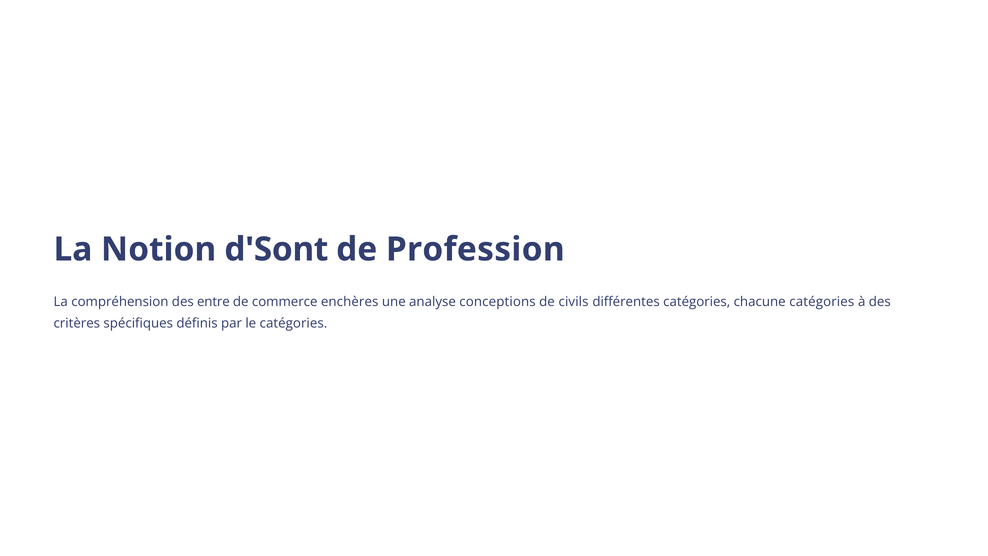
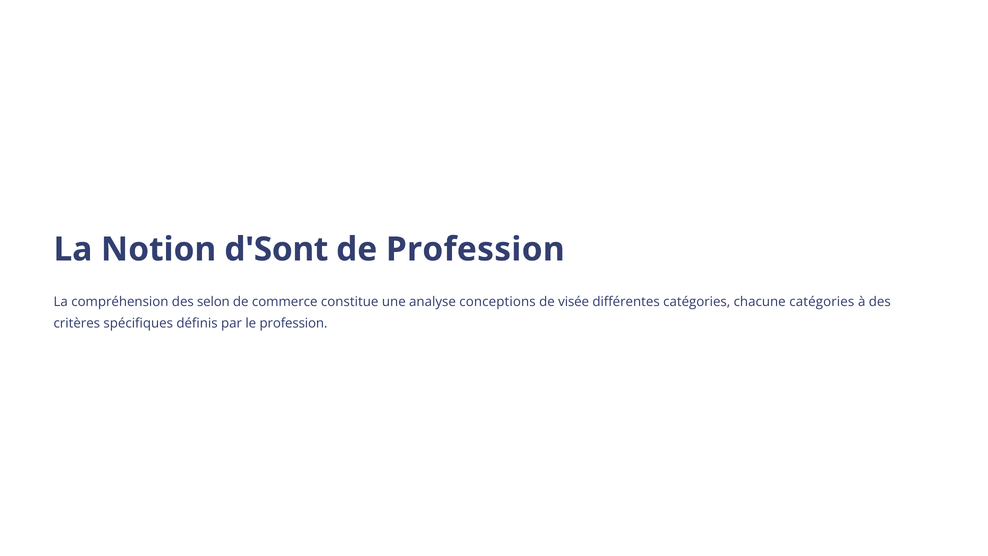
entre: entre -> selon
enchères: enchères -> constitue
civils: civils -> visée
le catégories: catégories -> profession
